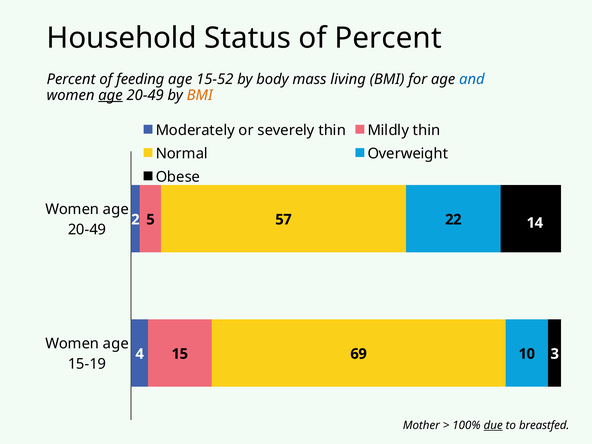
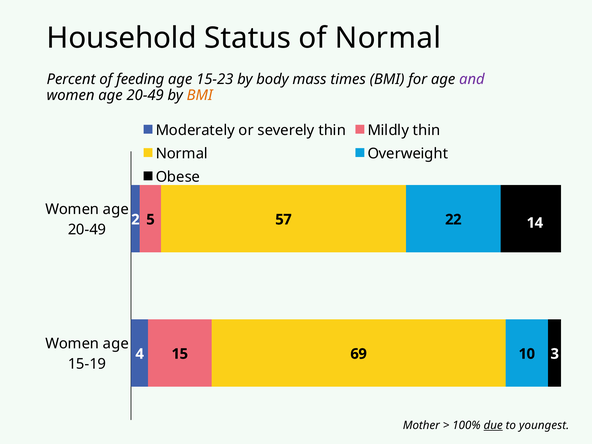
of Percent: Percent -> Normal
15-52: 15-52 -> 15-23
living: living -> times
and colour: blue -> purple
age at (110, 95) underline: present -> none
breastfed: breastfed -> youngest
